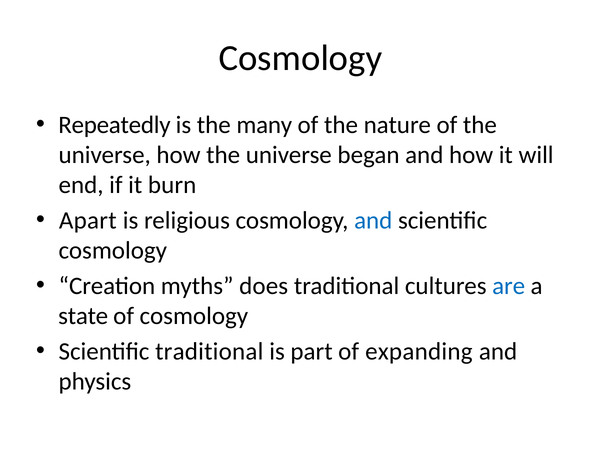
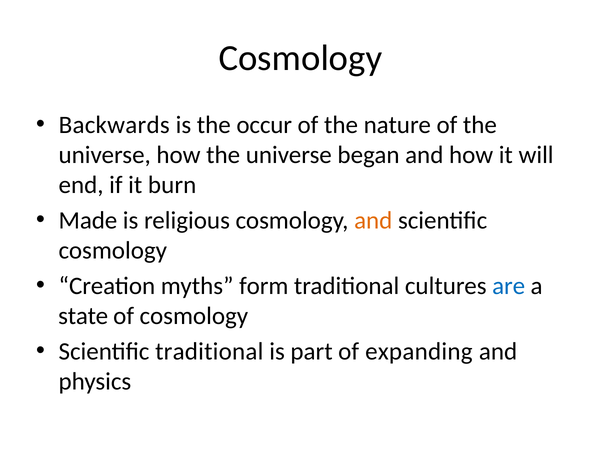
Repeatedly: Repeatedly -> Backwards
many: many -> occur
Apart: Apart -> Made
and at (373, 220) colour: blue -> orange
does: does -> form
